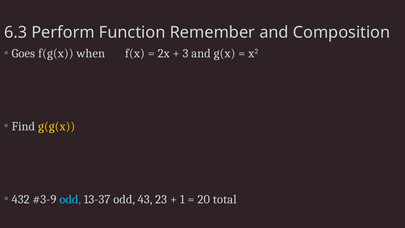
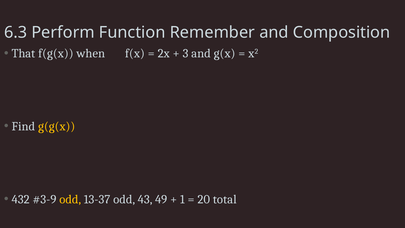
Goes: Goes -> That
odd at (70, 199) colour: light blue -> yellow
23: 23 -> 49
